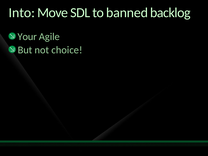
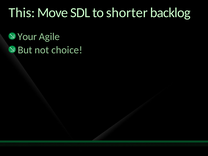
Into: Into -> This
banned: banned -> shorter
